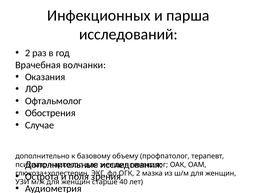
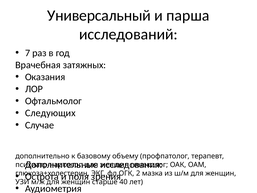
Инфекционных: Инфекционных -> Универсальный
2 at (28, 53): 2 -> 7
волчанки: волчанки -> затяжных
Обострения: Обострения -> Следующих
